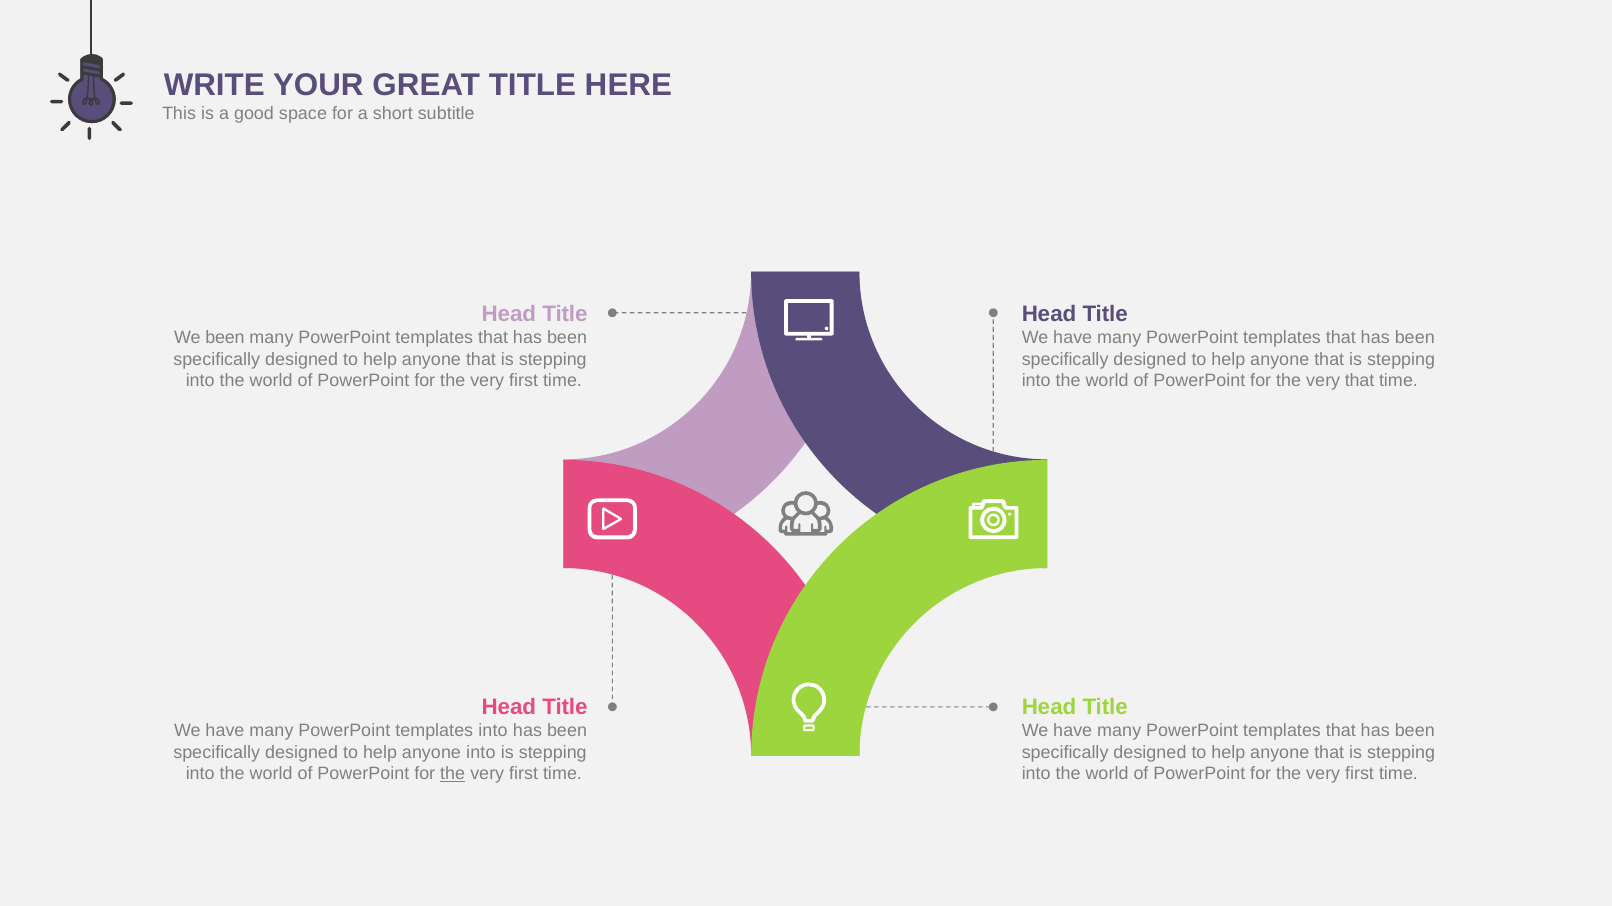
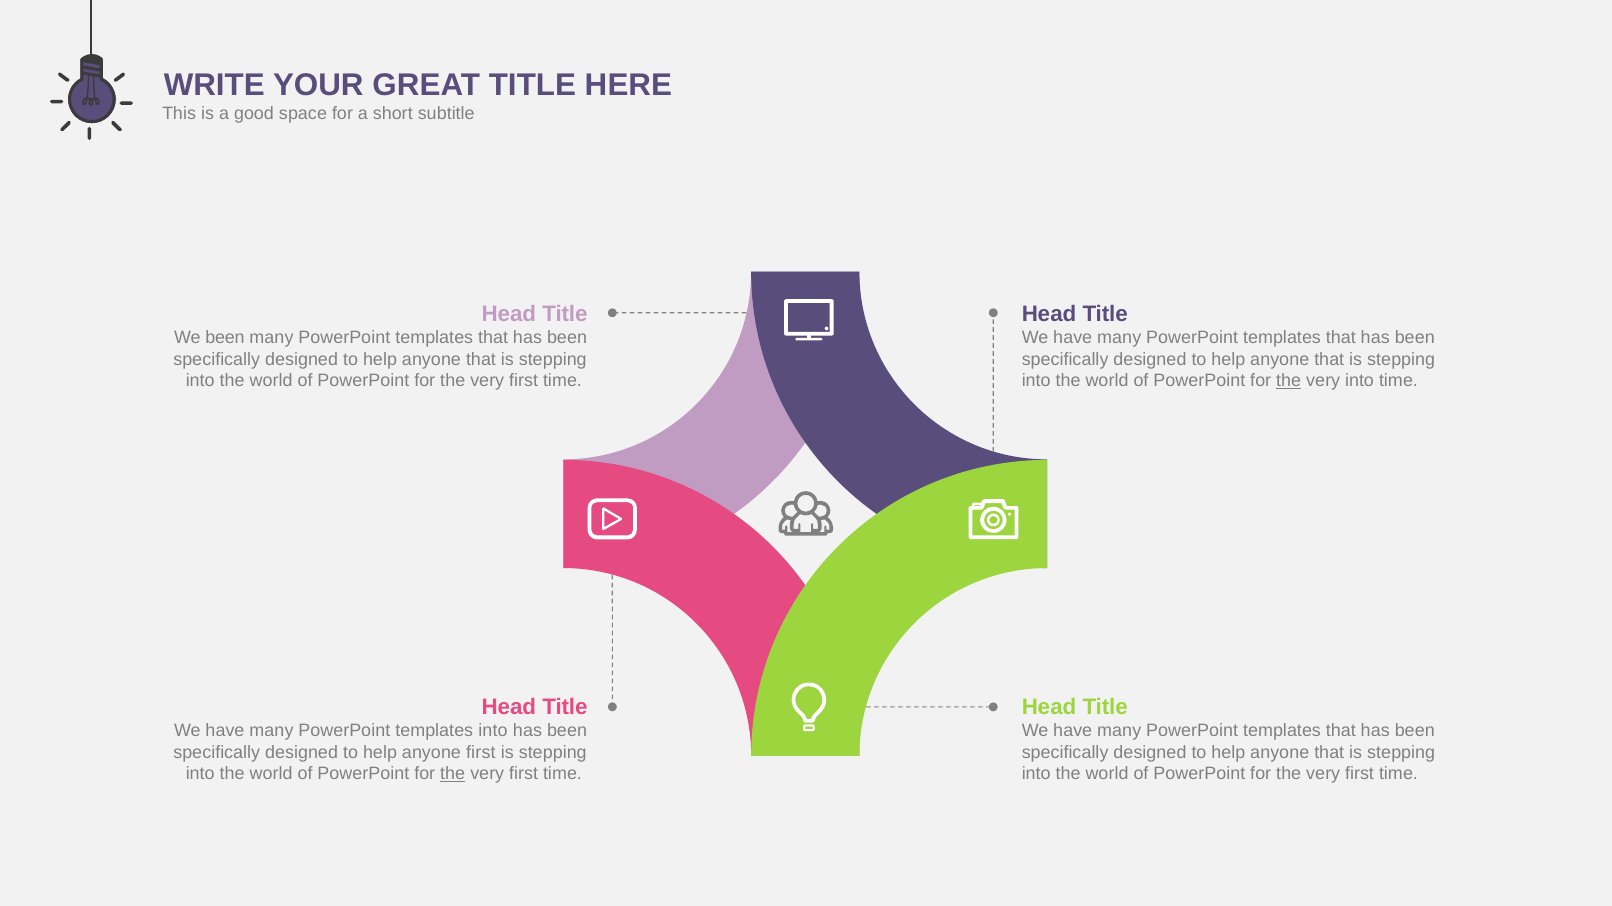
the at (1289, 381) underline: none -> present
very that: that -> into
anyone into: into -> first
